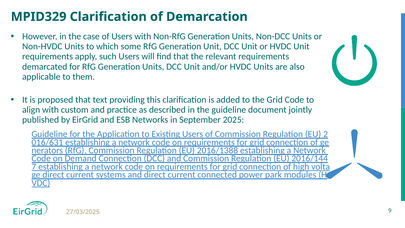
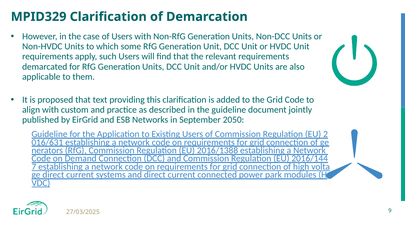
2025: 2025 -> 2050
